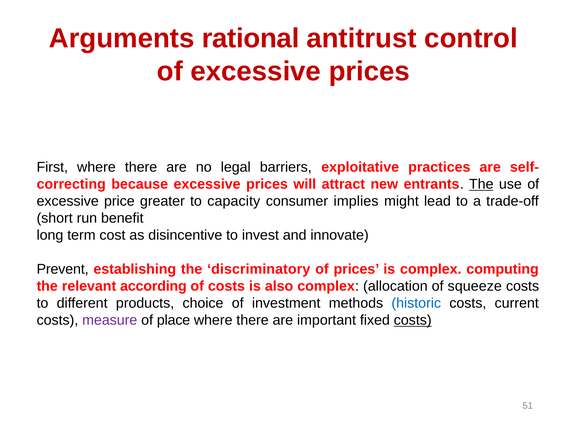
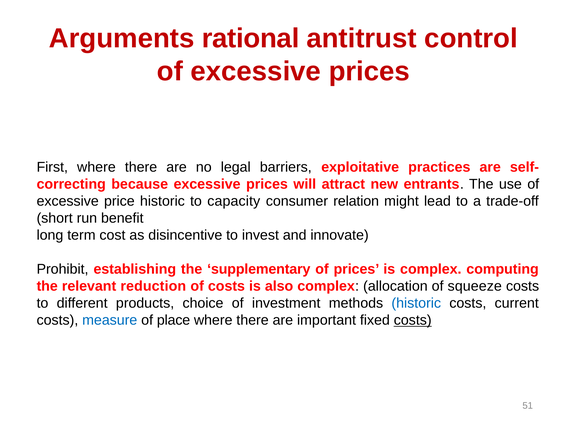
The at (481, 184) underline: present -> none
price greater: greater -> historic
implies: implies -> relation
Prevent: Prevent -> Prohibit
discriminatory: discriminatory -> supplementary
according: according -> reduction
measure colour: purple -> blue
